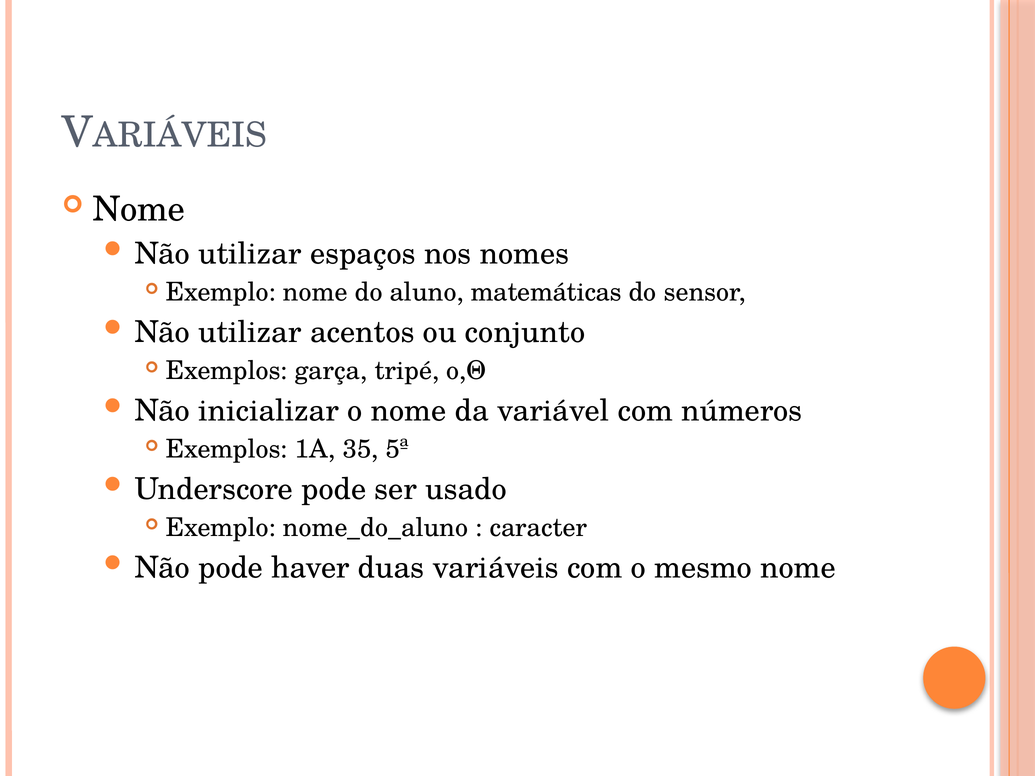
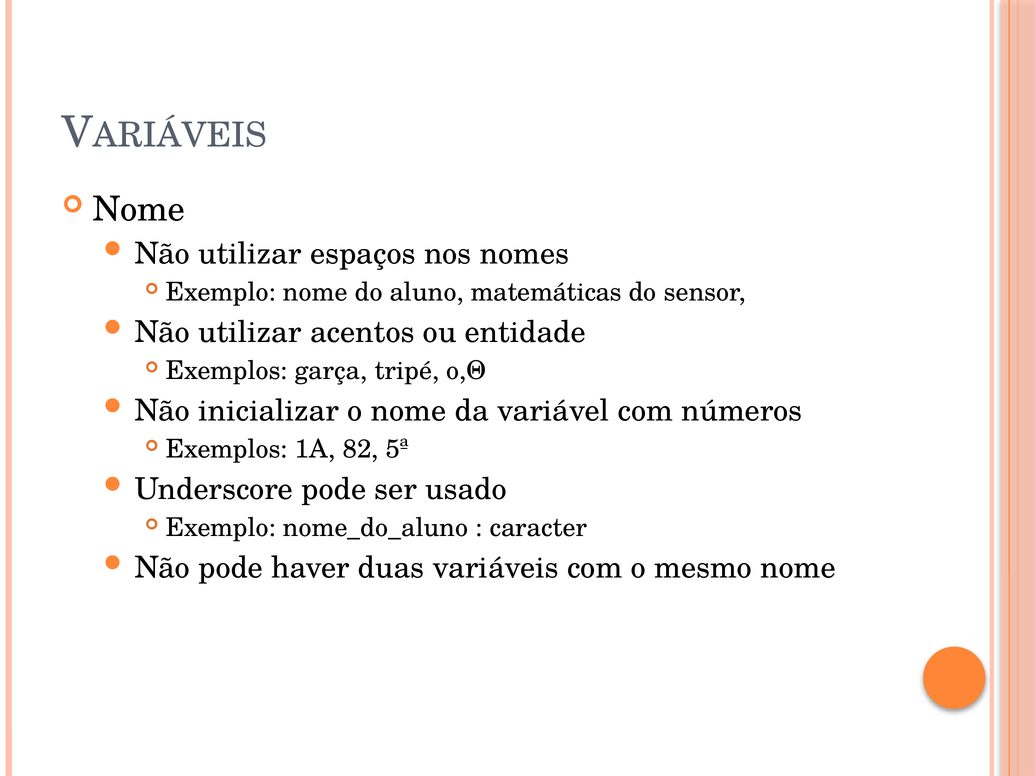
conjunto: conjunto -> entidade
35: 35 -> 82
